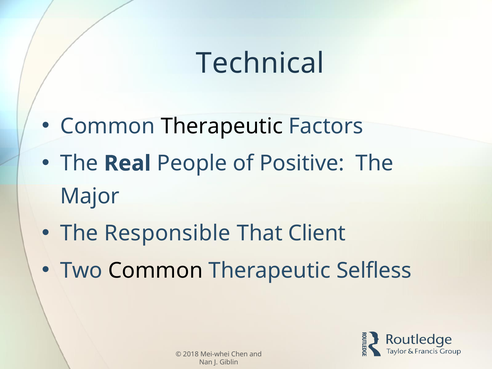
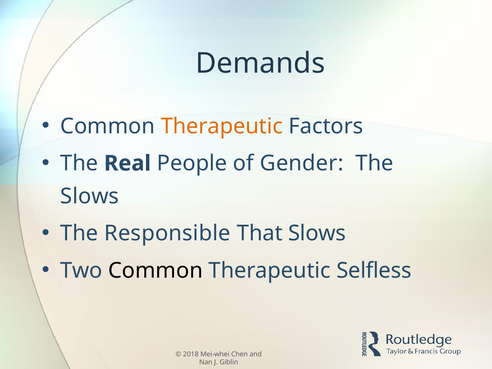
Technical: Technical -> Demands
Therapeutic at (222, 126) colour: black -> orange
Positive: Positive -> Gender
Major at (90, 196): Major -> Slows
That Client: Client -> Slows
